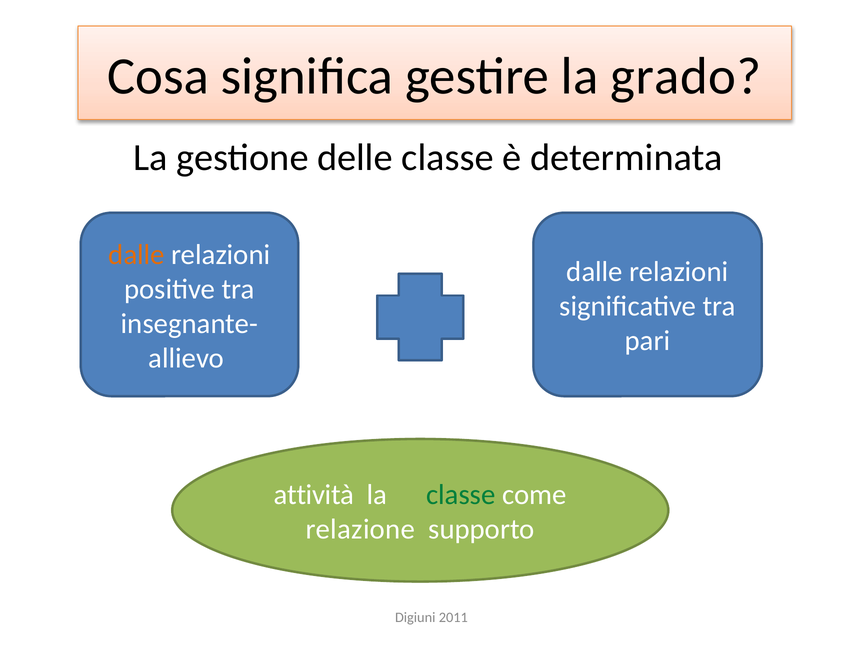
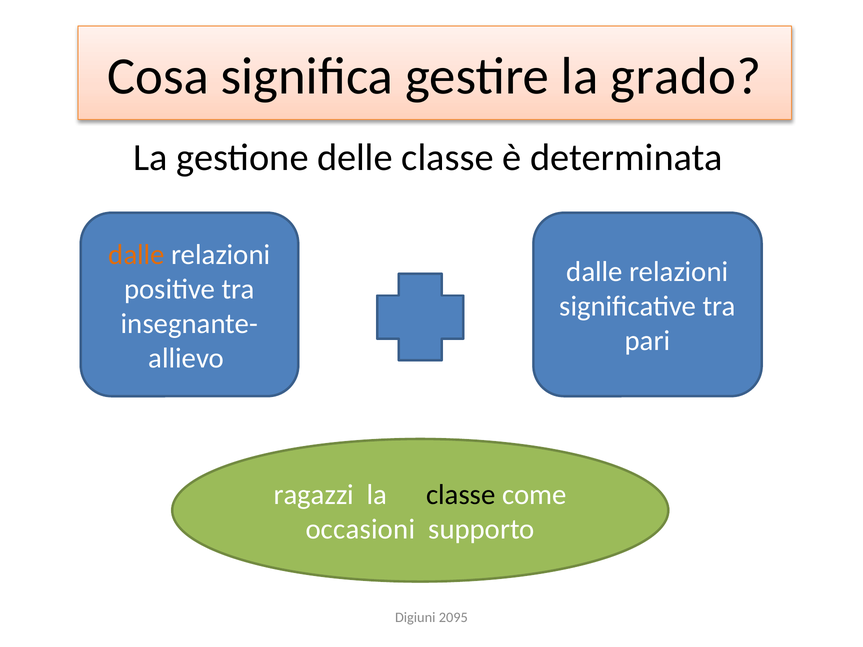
attività: attività -> ragazzi
classe at (461, 495) colour: green -> black
relazione: relazione -> occasioni
2011: 2011 -> 2095
